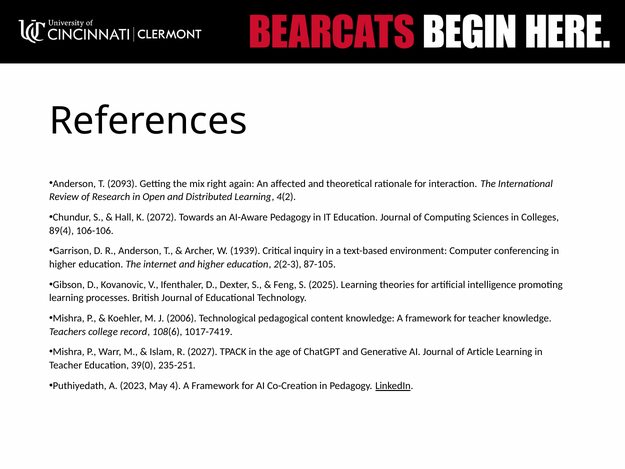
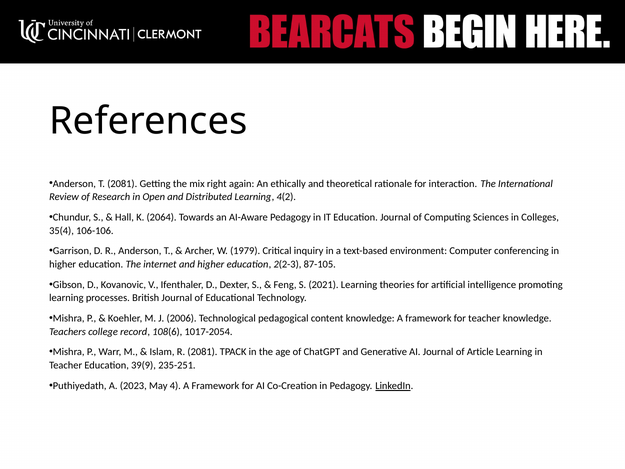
T 2093: 2093 -> 2081
affected: affected -> ethically
2072: 2072 -> 2064
89(4: 89(4 -> 35(4
1939: 1939 -> 1979
2025: 2025 -> 2021
1017-7419: 1017-7419 -> 1017-2054
R 2027: 2027 -> 2081
39(0: 39(0 -> 39(9
